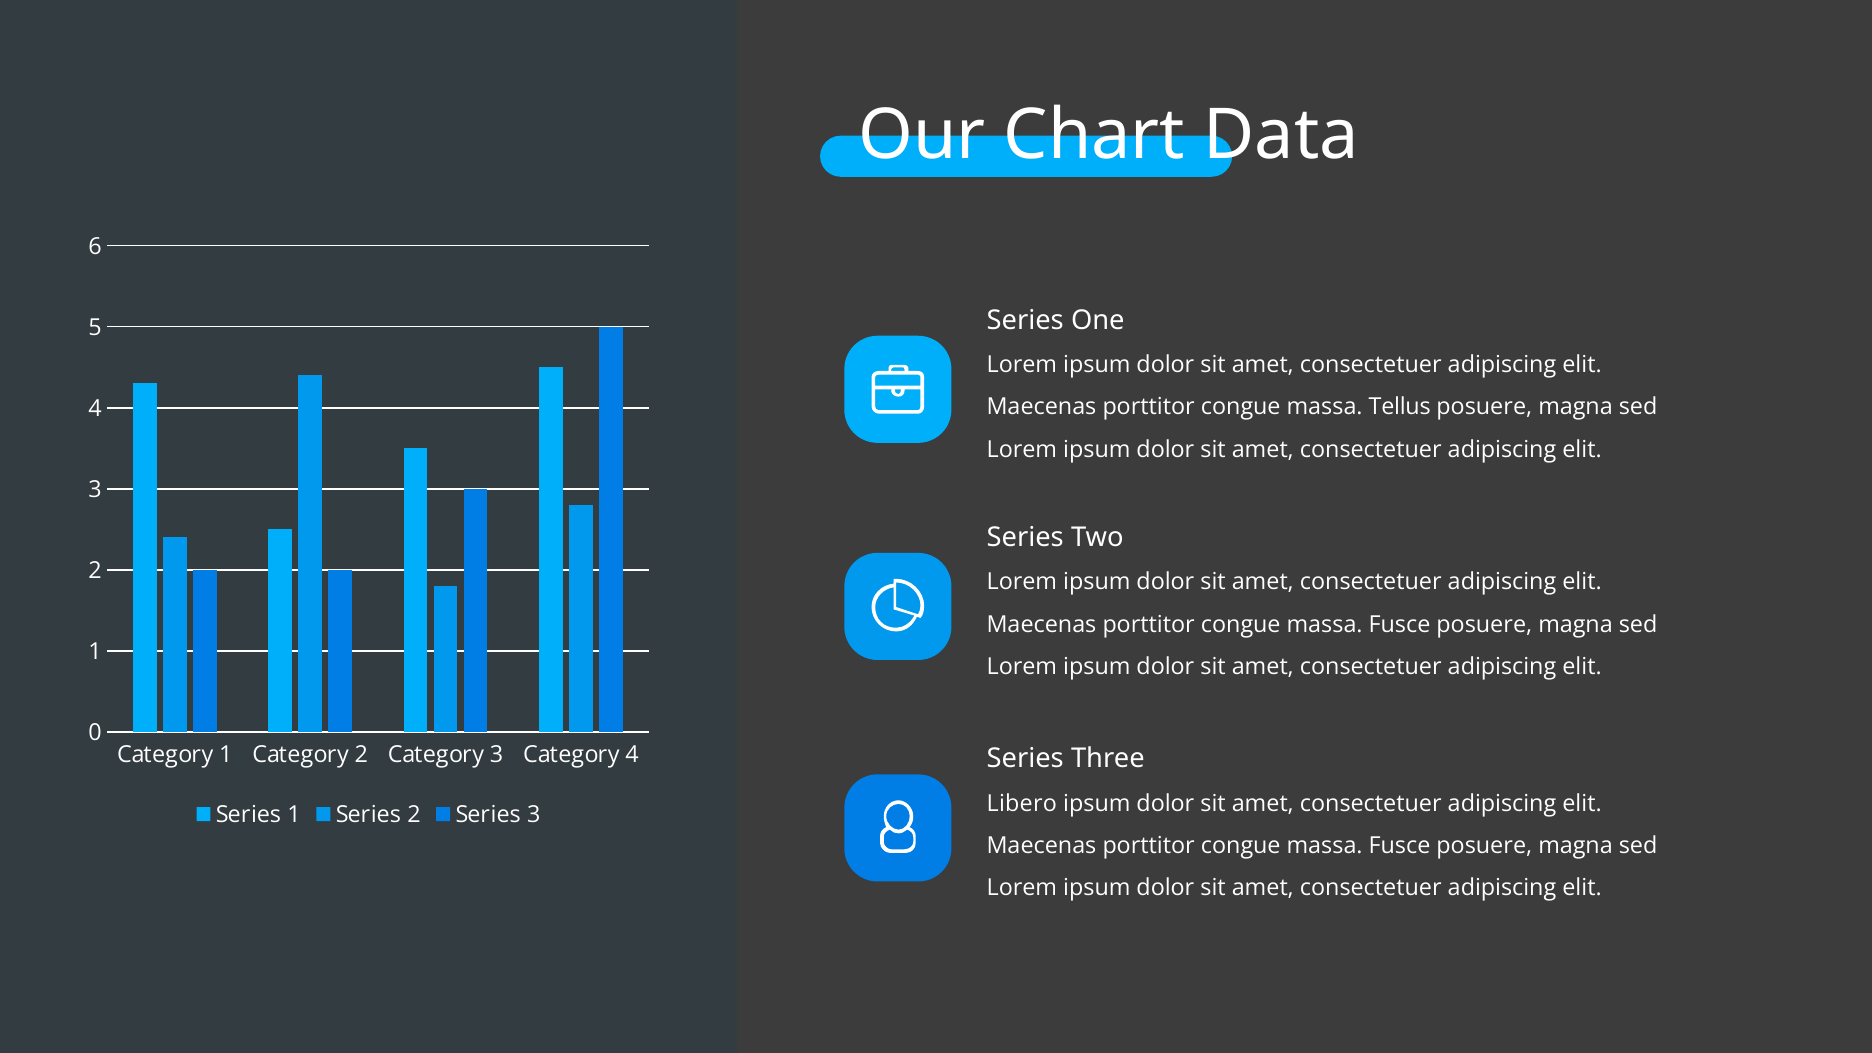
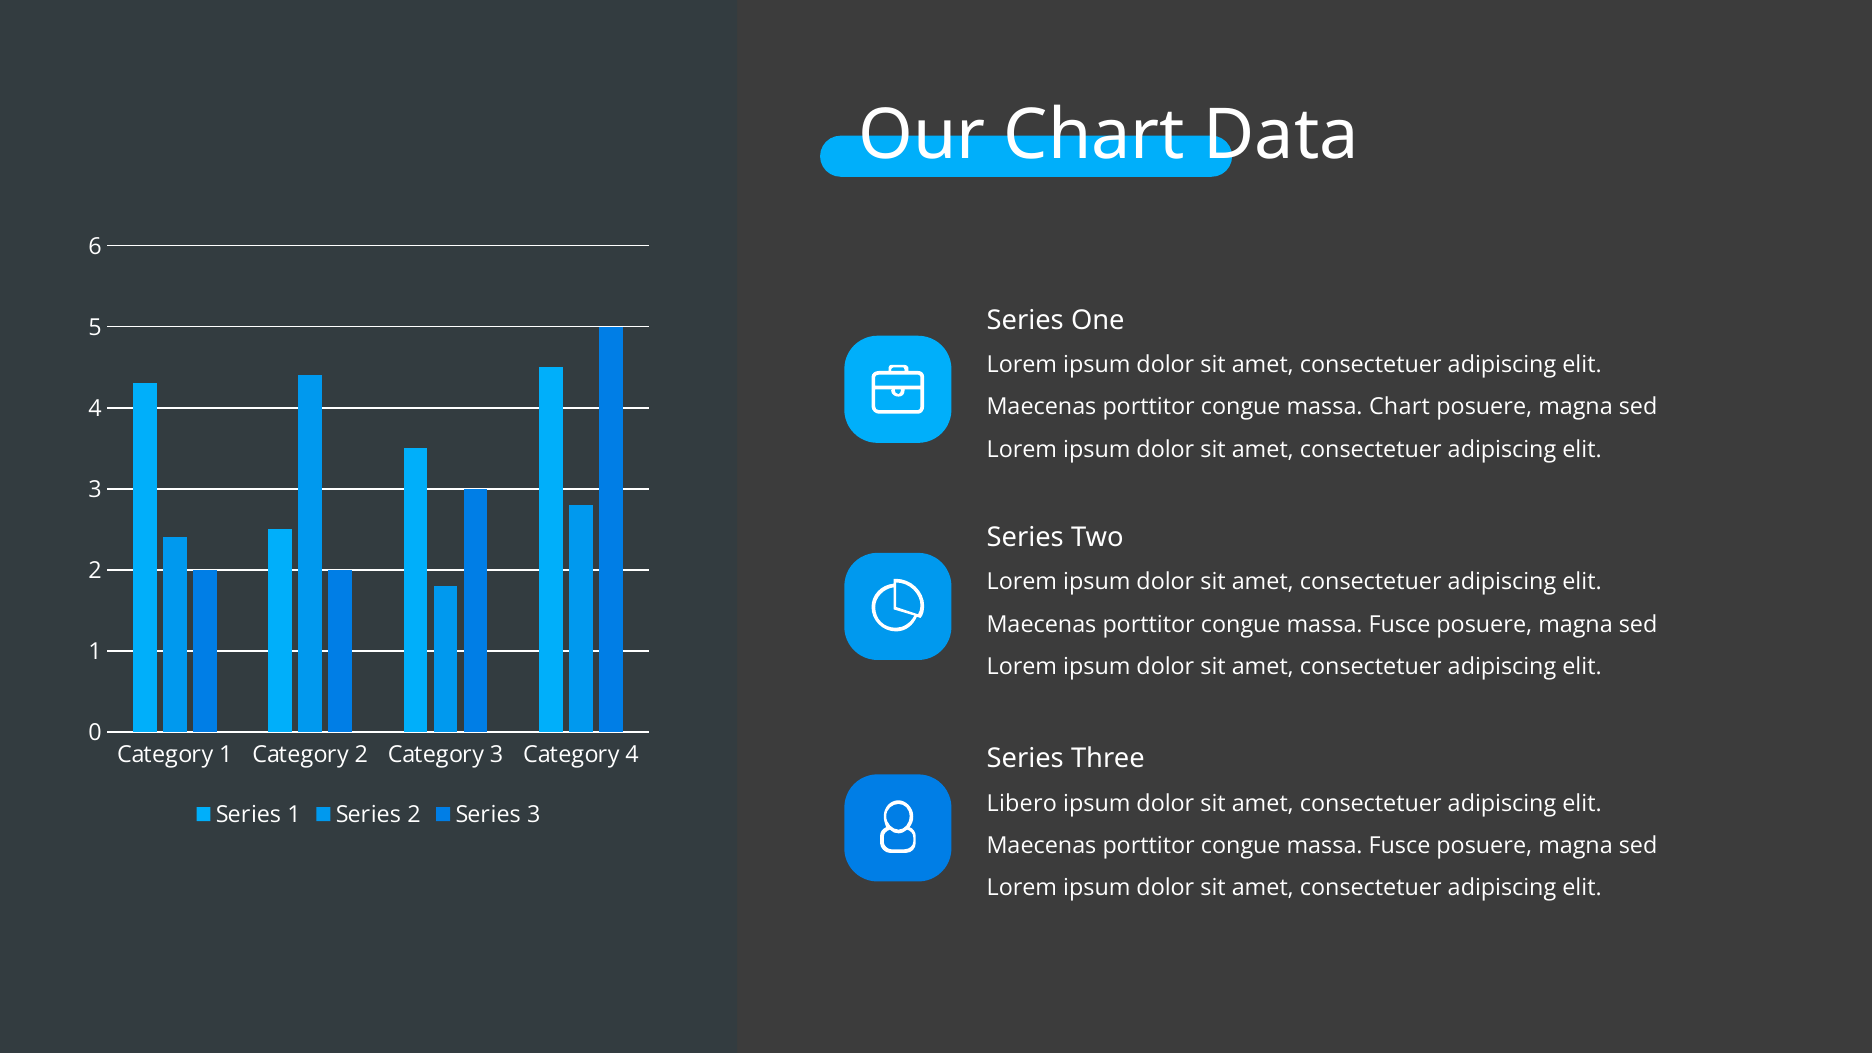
massa Tellus: Tellus -> Chart
